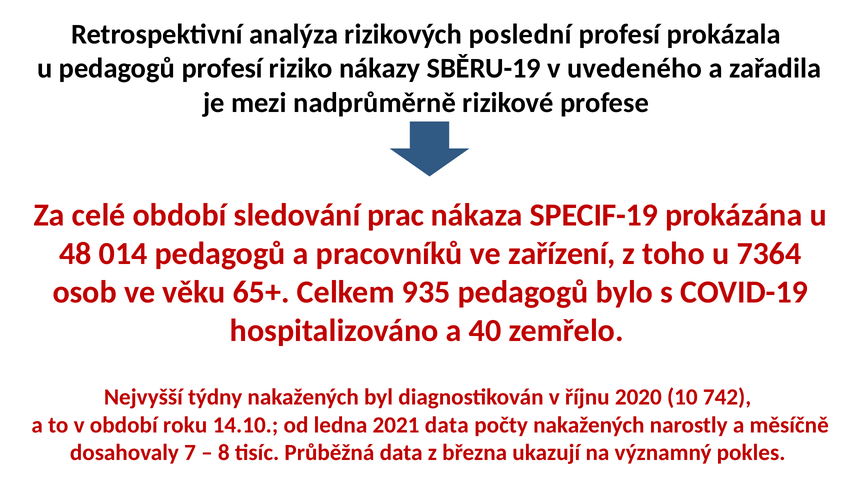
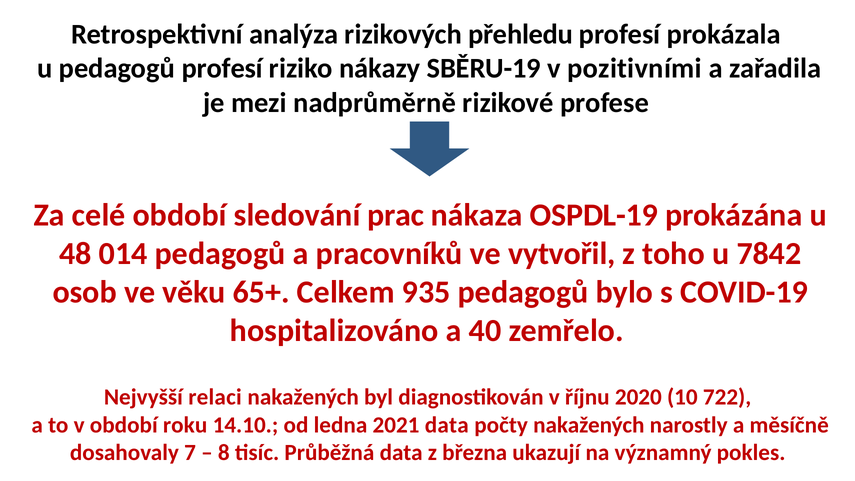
poslední: poslední -> přehledu
uvedeného: uvedeného -> pozitivními
SPECIF-19: SPECIF-19 -> OSPDL-19
zařízení: zařízení -> vytvořil
7364: 7364 -> 7842
týdny: týdny -> relaci
742: 742 -> 722
